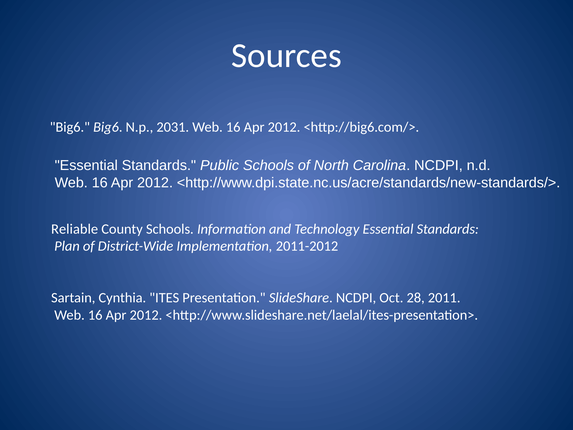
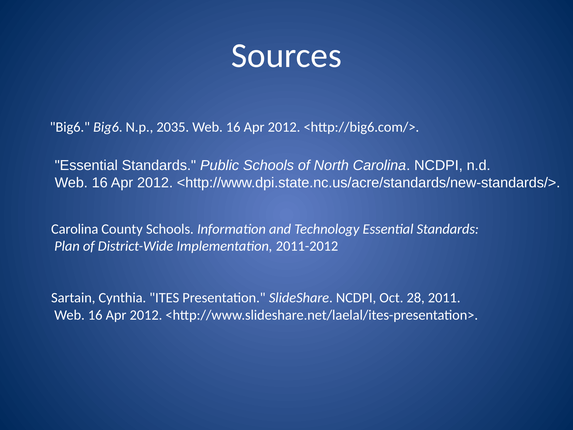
2031: 2031 -> 2035
Reliable at (75, 229): Reliable -> Carolina
